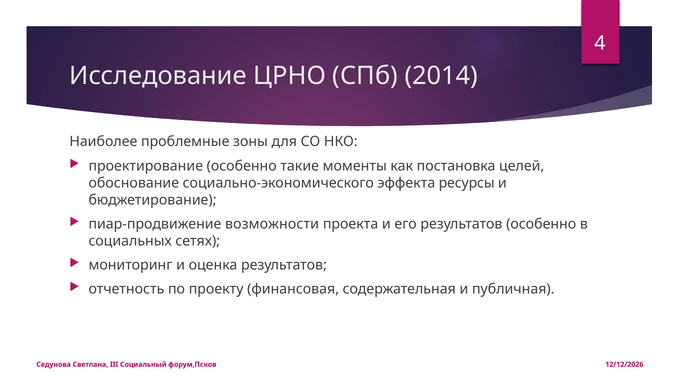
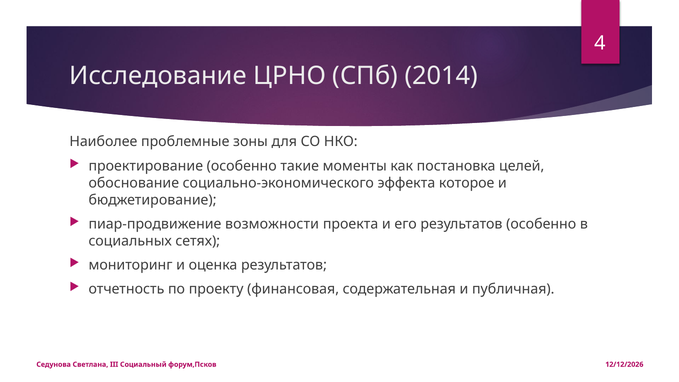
ресурсы: ресурсы -> которое
